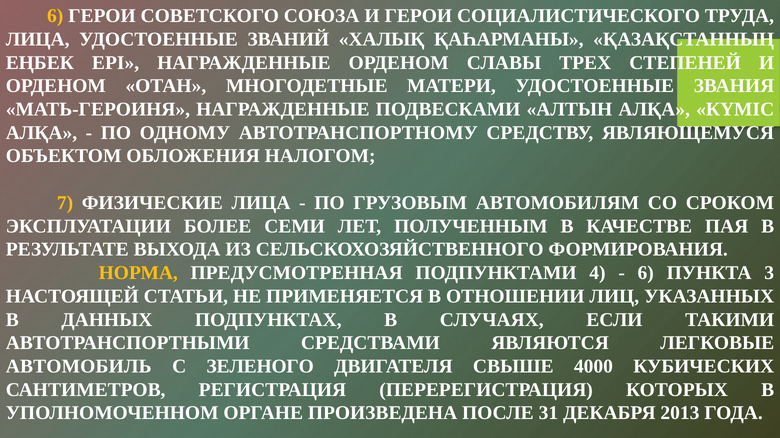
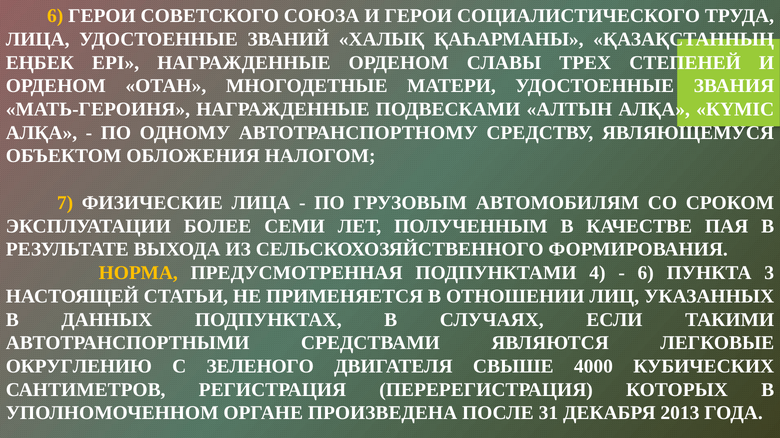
АВТОМОБИЛЬ: АВТОМОБИЛЬ -> ОКРУГЛЕНИЮ
